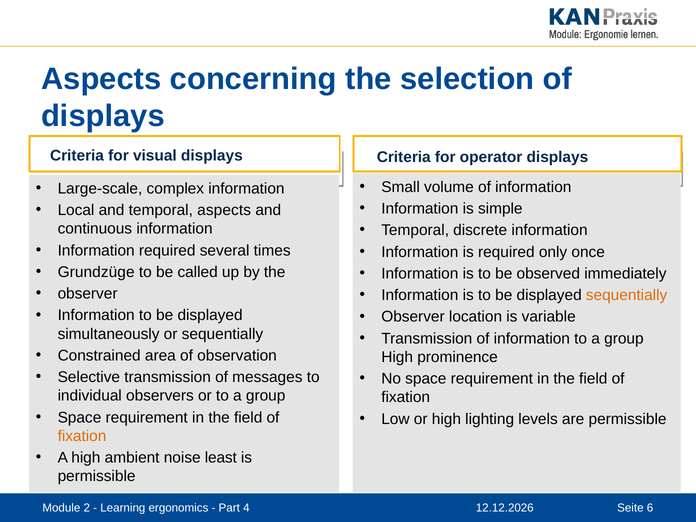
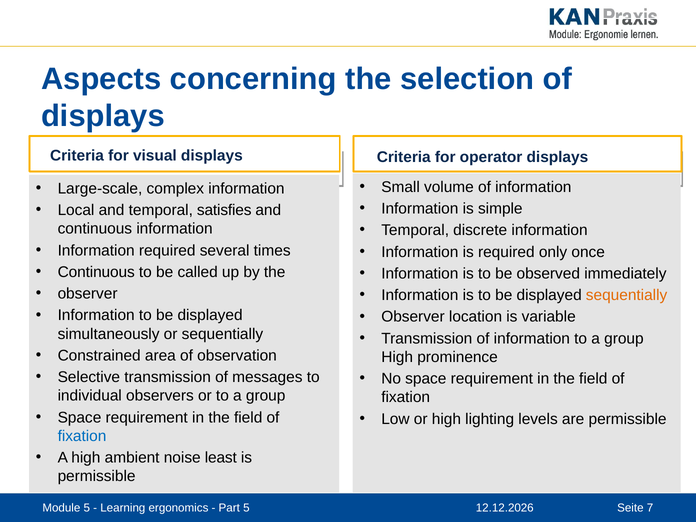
temporal aspects: aspects -> satisfies
Grundzüge at (96, 272): Grundzüge -> Continuous
fixation at (82, 436) colour: orange -> blue
Module 2: 2 -> 5
Part 4: 4 -> 5
6: 6 -> 7
